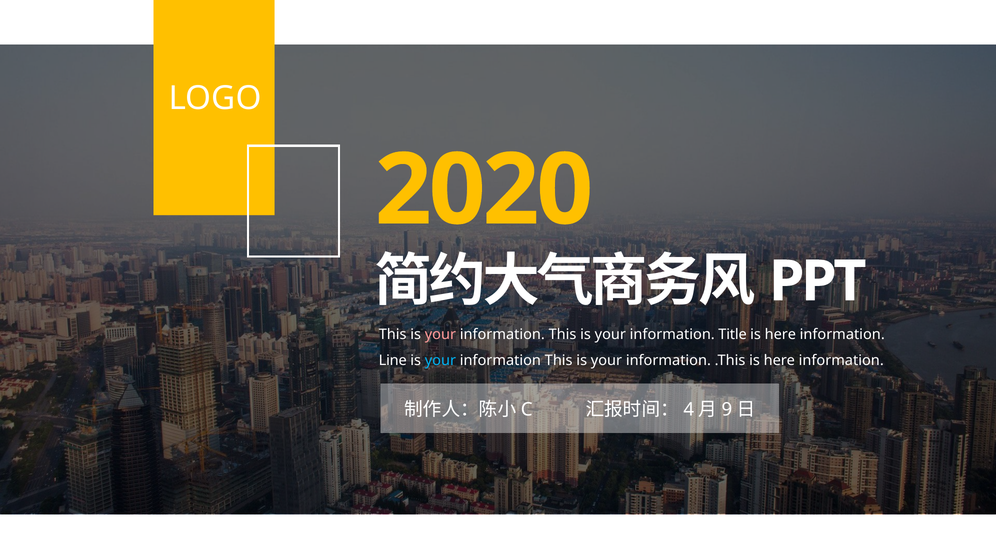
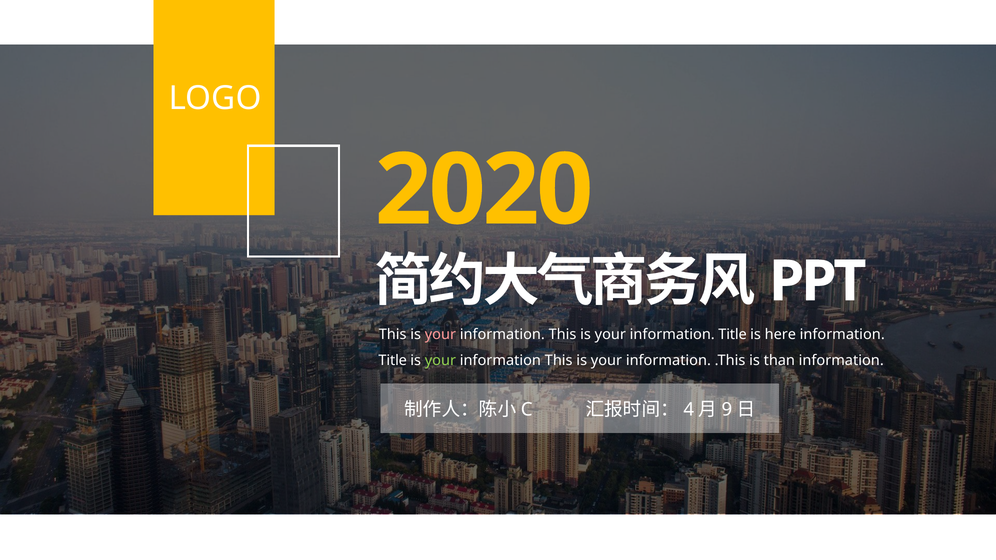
Line at (393, 361): Line -> Title
your at (440, 361) colour: light blue -> light green
.This is here: here -> than
